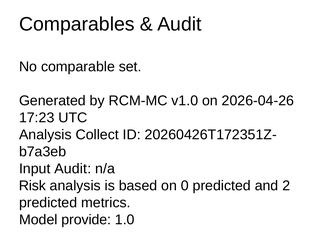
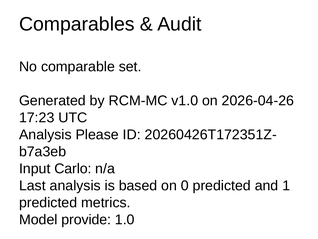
Collect: Collect -> Please
Input Audit: Audit -> Carlo
Risk: Risk -> Last
2: 2 -> 1
